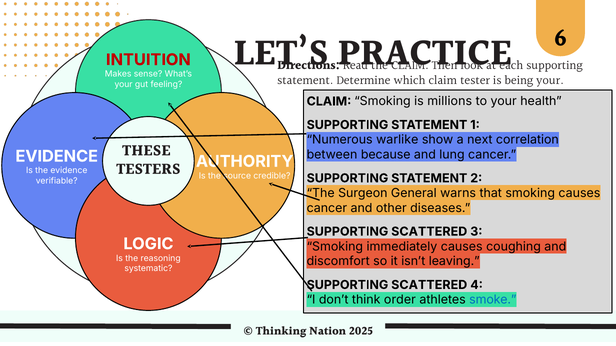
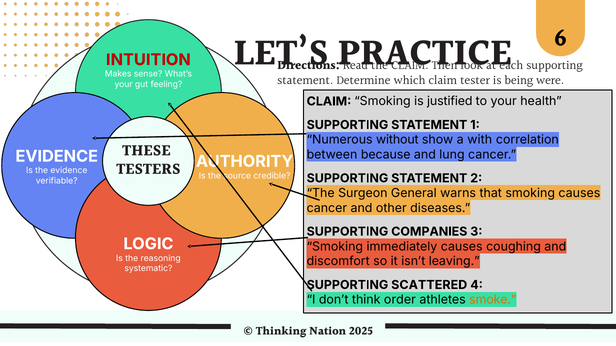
being your: your -> were
millions: millions -> justified
warlike: warlike -> without
next: next -> with
SCATTERED at (429, 232): SCATTERED -> COMPANIES
smoke colour: blue -> orange
